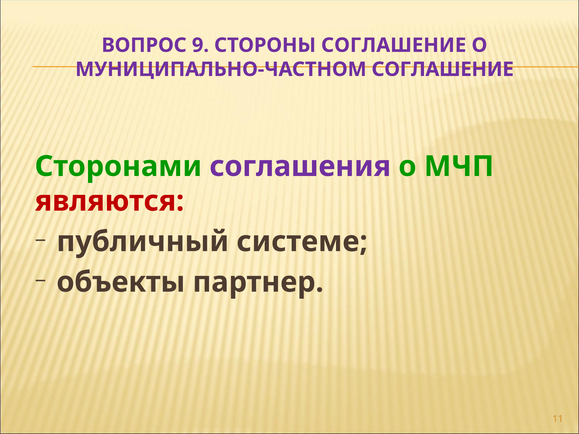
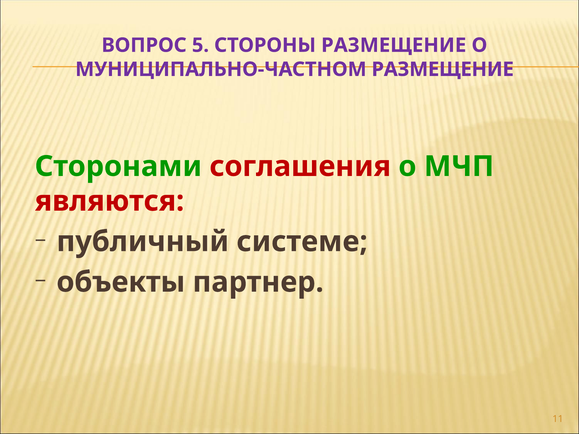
9: 9 -> 5
СТОРОНЫ СОГЛАШЕНИЕ: СОГЛАШЕНИЕ -> РАЗМЕЩЕНИЕ
МУНИЦИПАЛЬНО-ЧАСТНОМ СОГЛАШЕНИЕ: СОГЛАШЕНИЕ -> РАЗМЕЩЕНИЕ
соглашения colour: purple -> red
